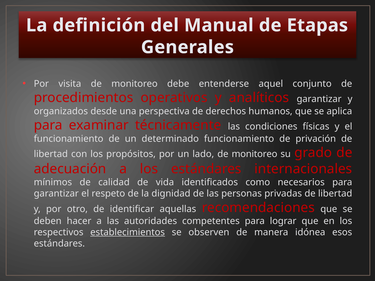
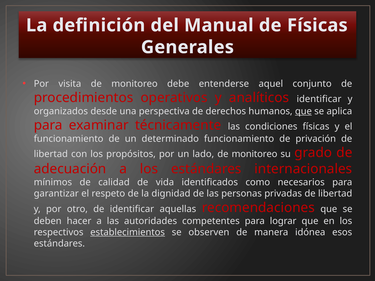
de Etapas: Etapas -> Físicas
analíticos garantizar: garantizar -> identificar
que at (303, 111) underline: none -> present
